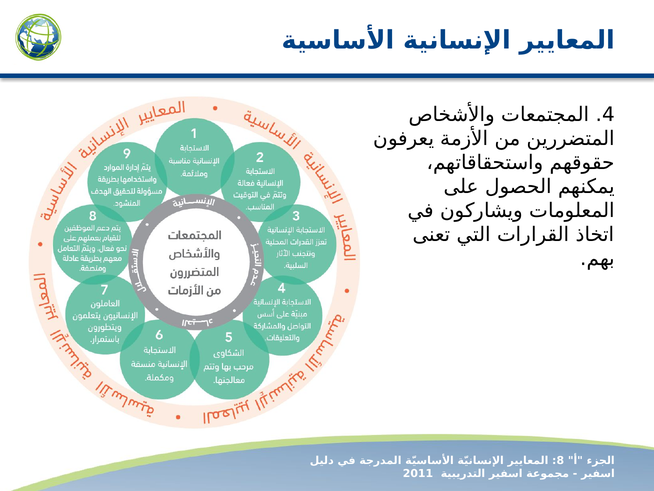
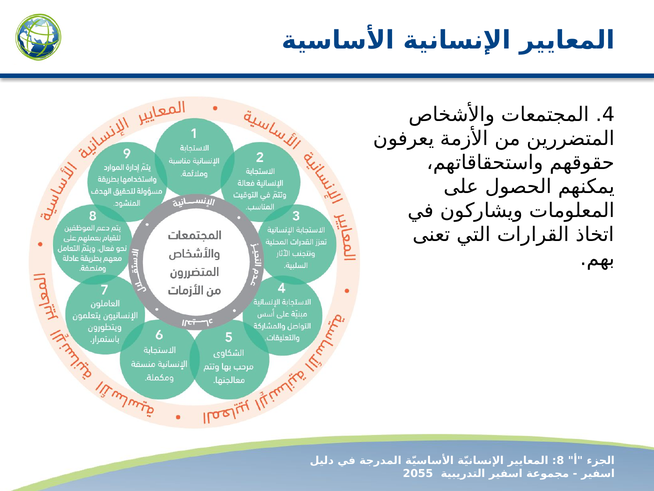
2011: 2011 -> 2055
